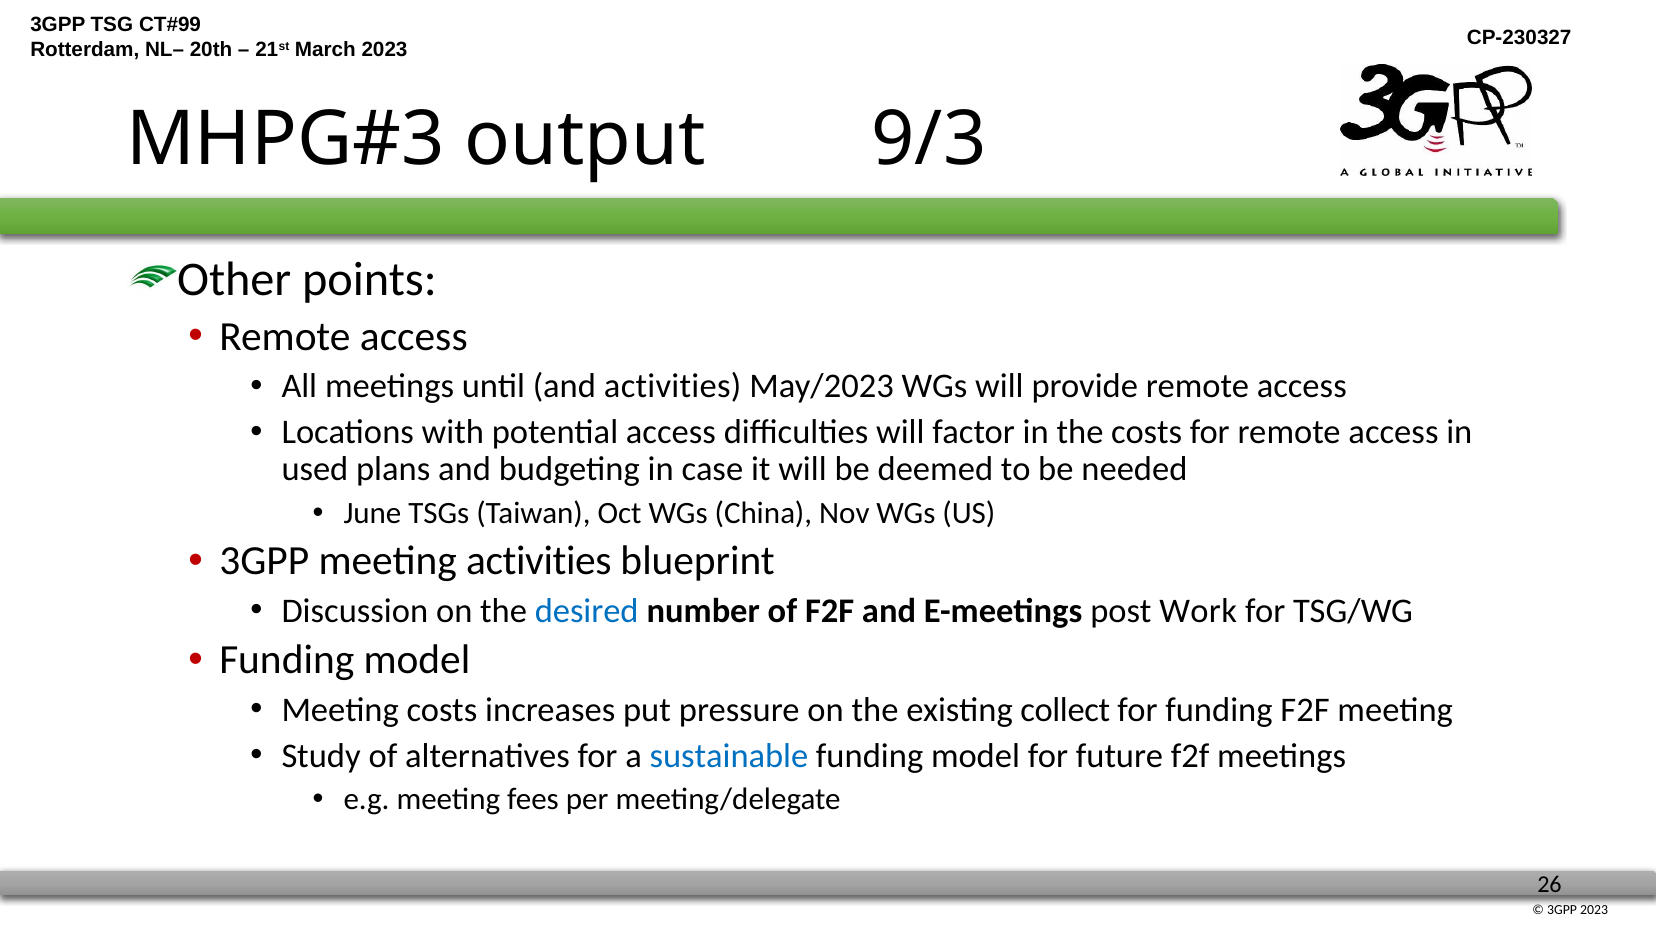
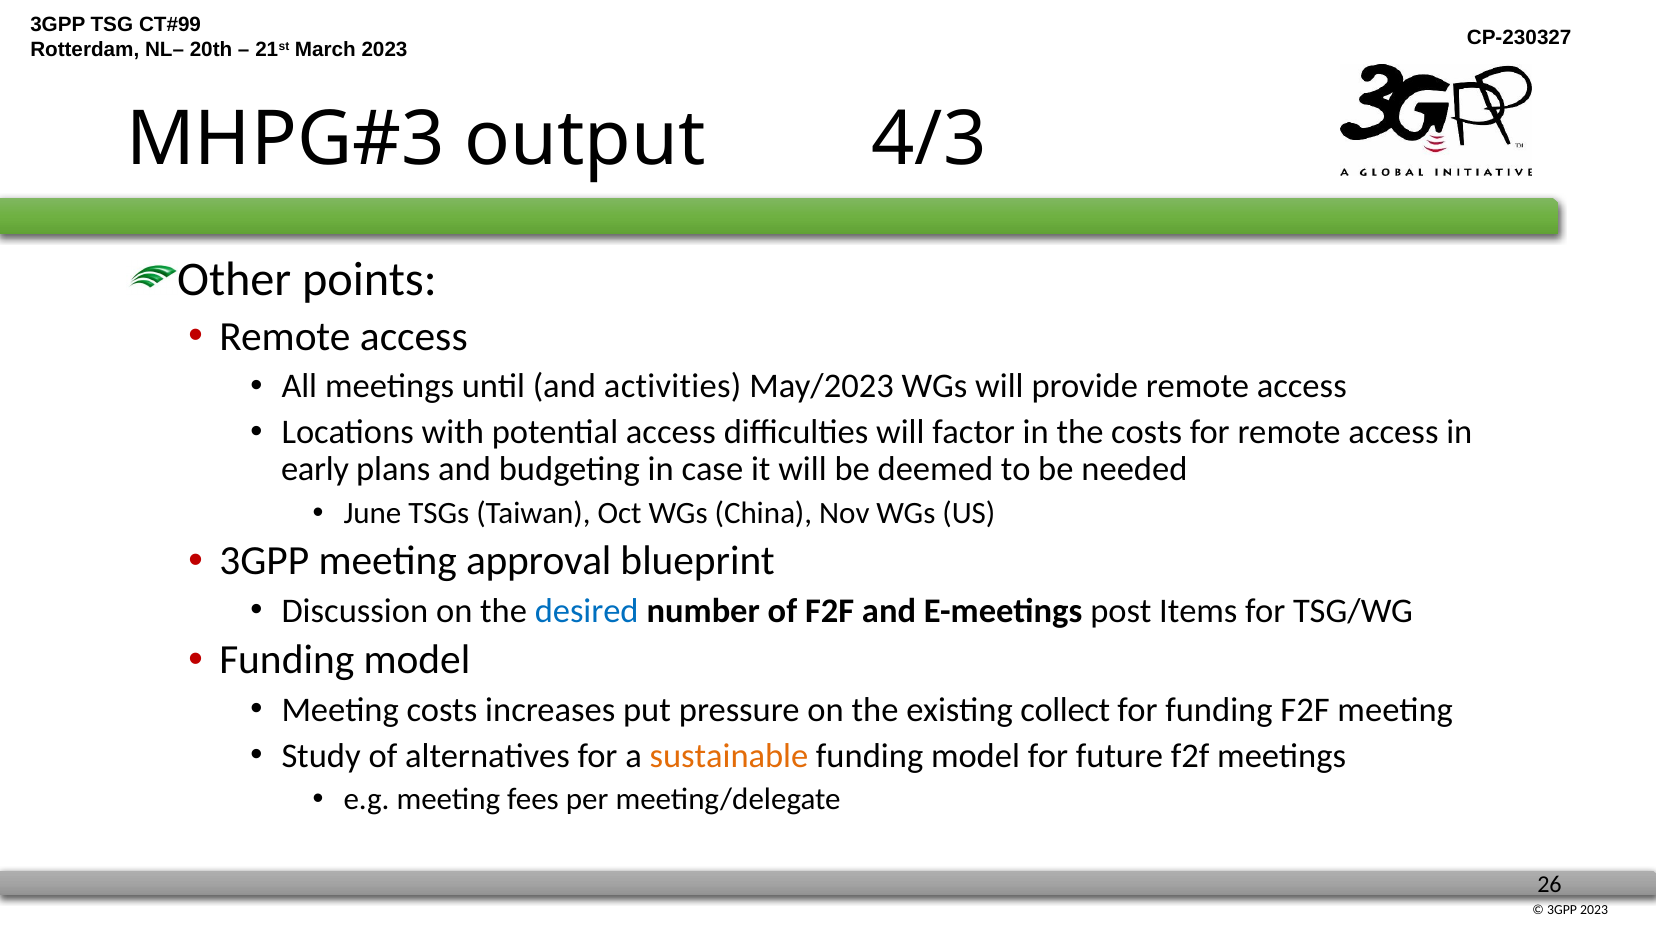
9/3: 9/3 -> 4/3
used: used -> early
meeting activities: activities -> approval
Work: Work -> Items
sustainable colour: blue -> orange
